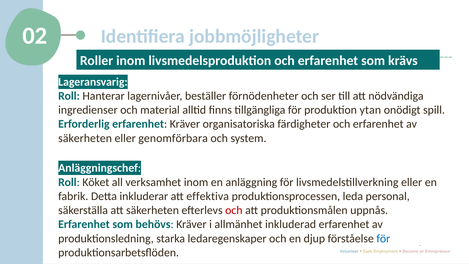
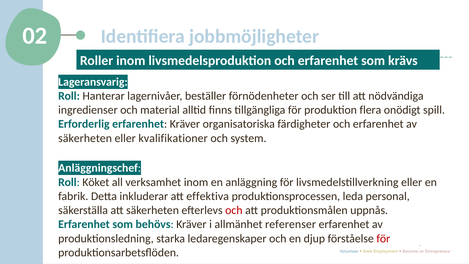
ytan: ytan -> flera
genomförbara: genomförbara -> kvalifikationer
inkluderad: inkluderad -> referenser
för at (383, 238) colour: blue -> red
